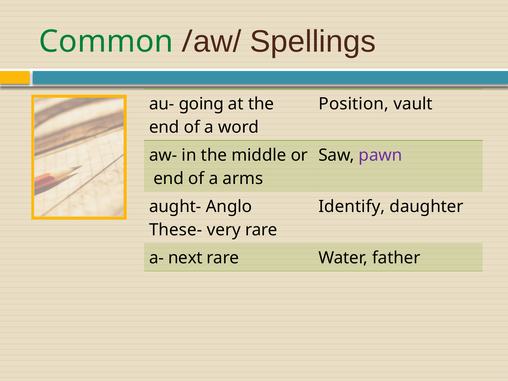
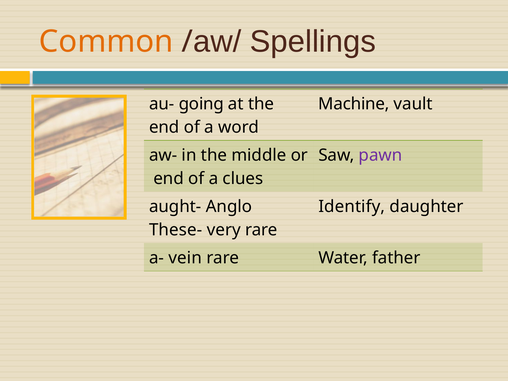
Common colour: green -> orange
Position: Position -> Machine
arms: arms -> clues
next: next -> vein
